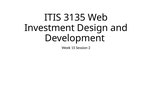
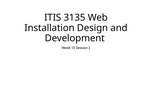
Investment: Investment -> Installation
